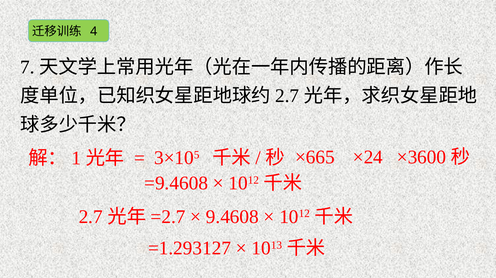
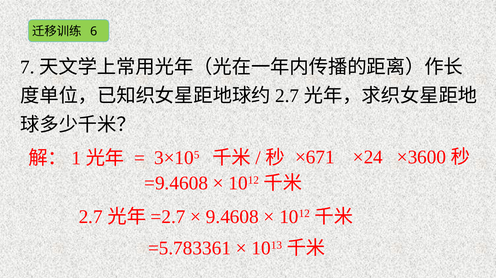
4: 4 -> 6
×665: ×665 -> ×671
=1.293127: =1.293127 -> =5.783361
